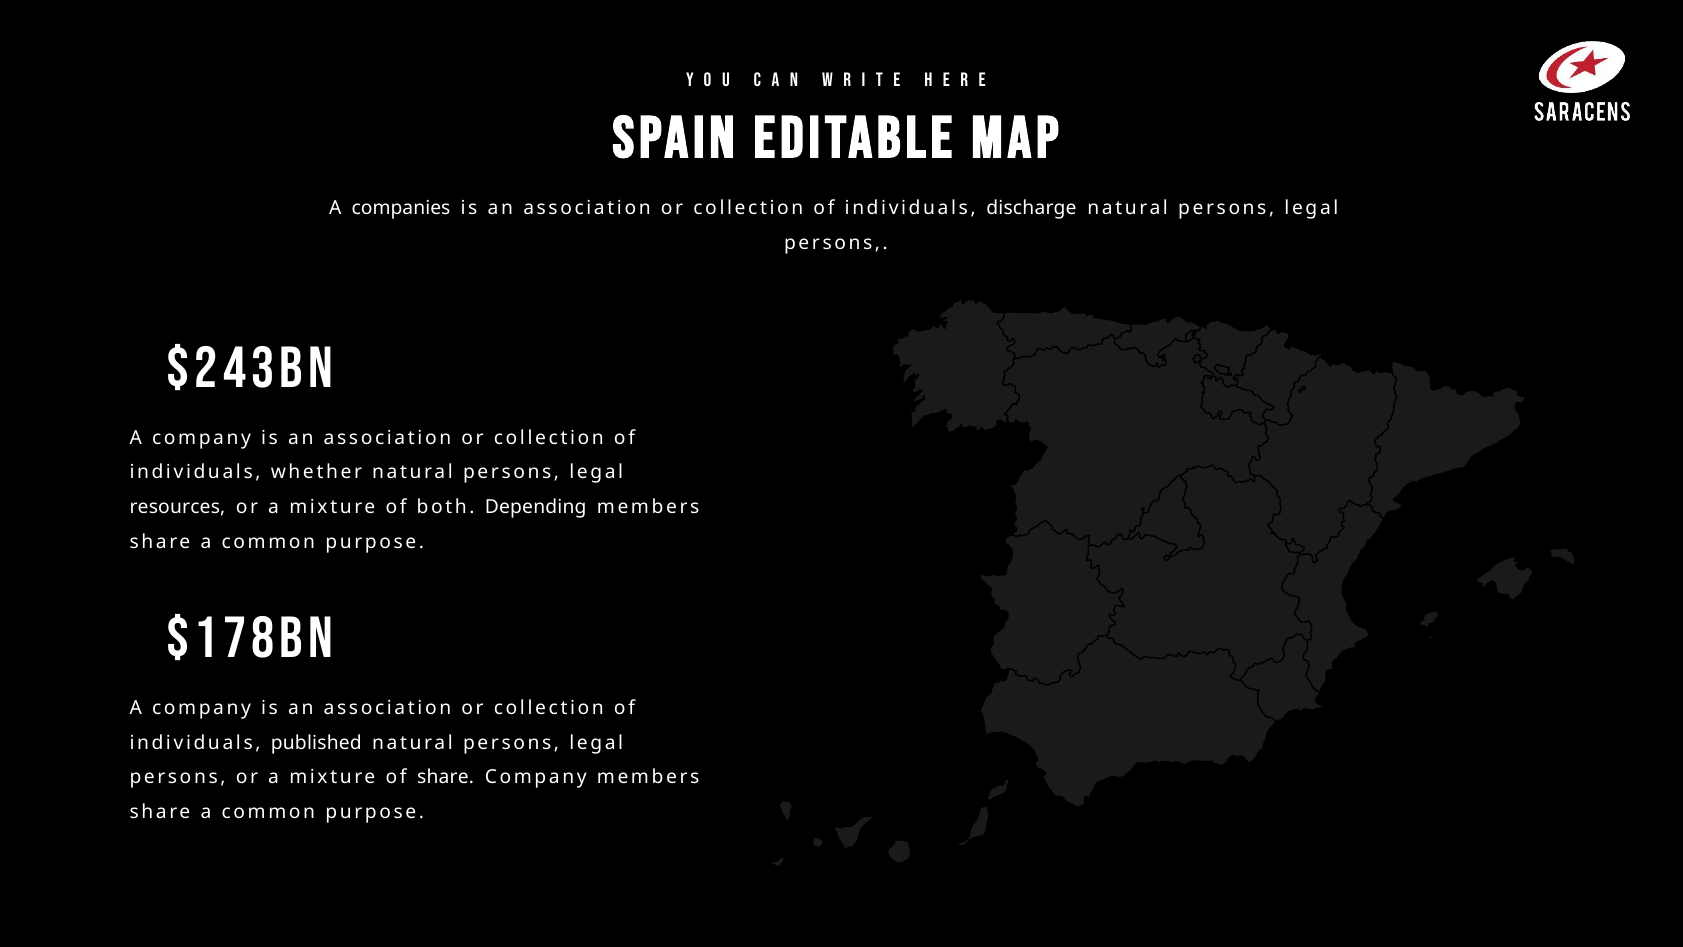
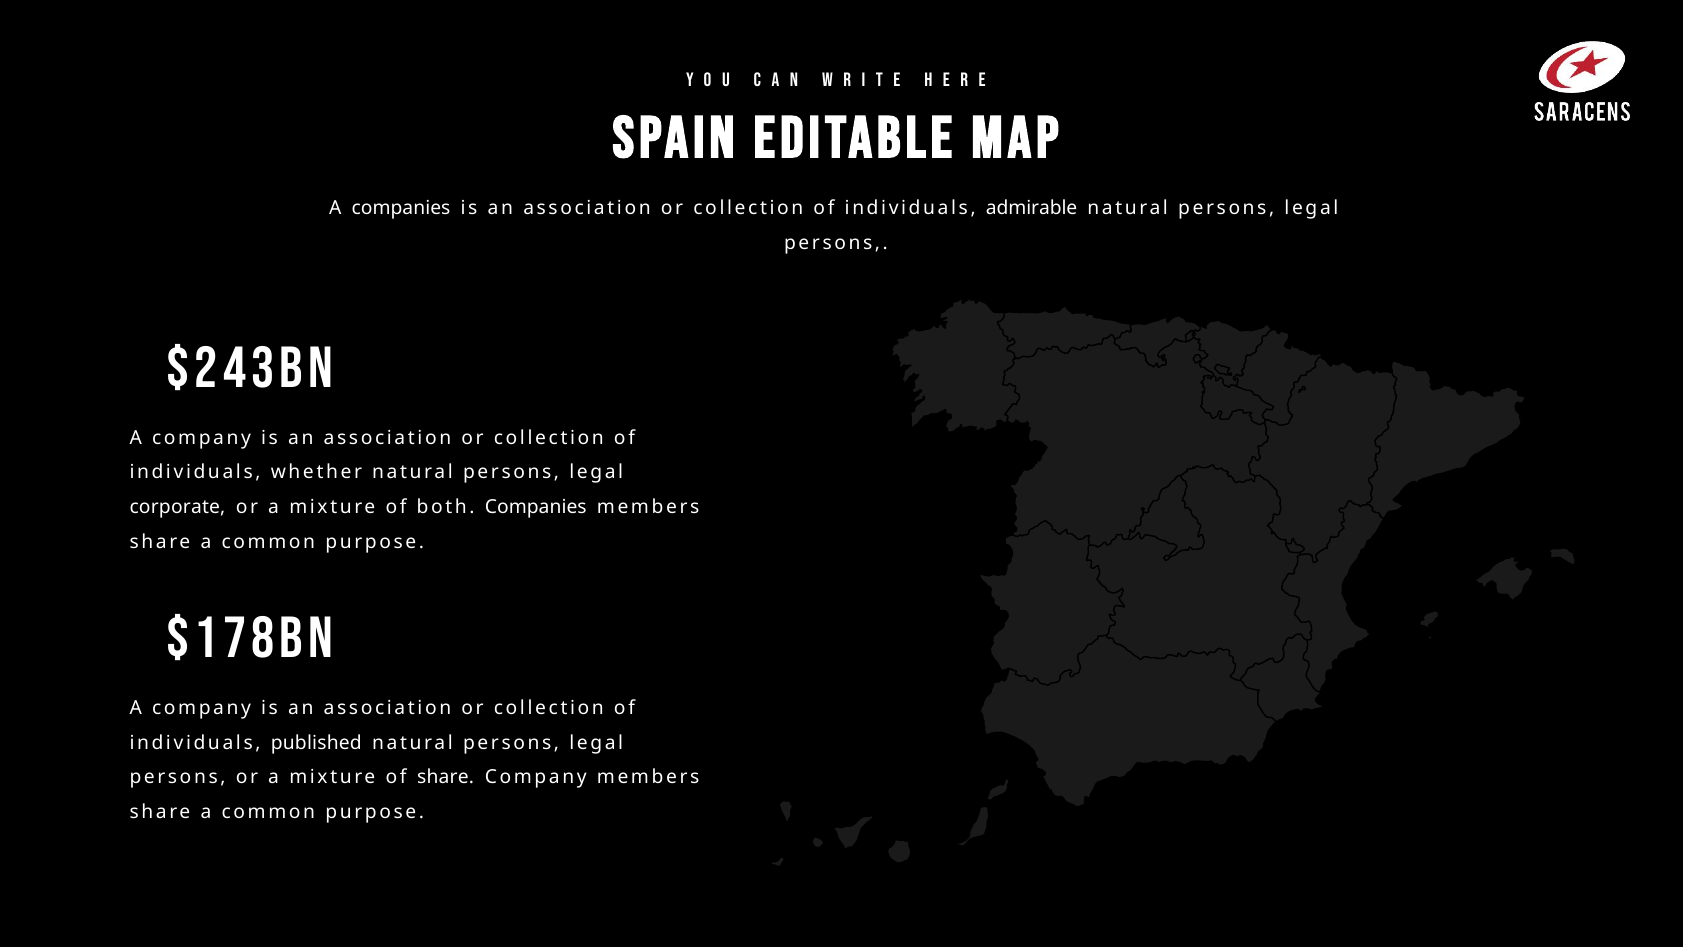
discharge: discharge -> admirable
resources: resources -> corporate
both Depending: Depending -> Companies
